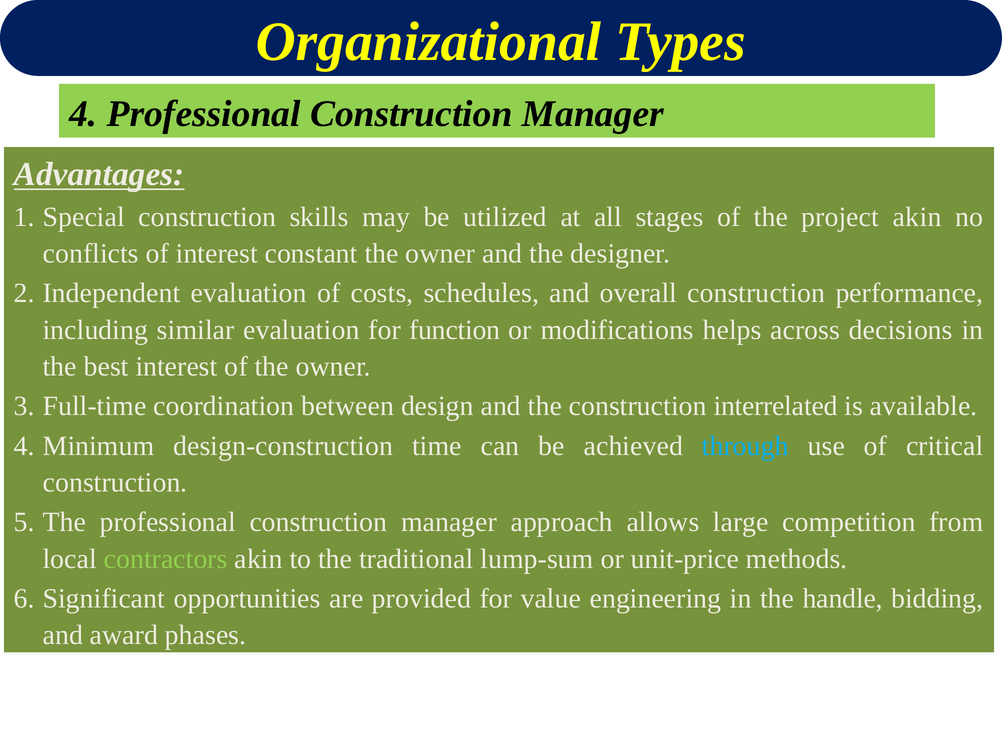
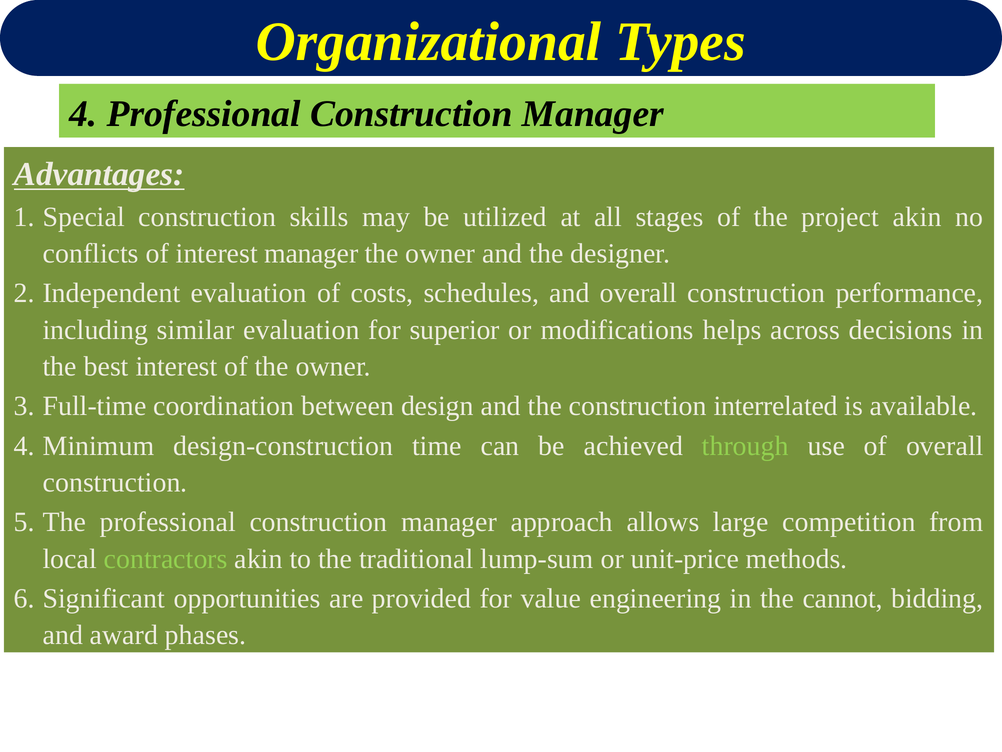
interest constant: constant -> manager
function: function -> superior
through colour: light blue -> light green
of critical: critical -> overall
handle: handle -> cannot
